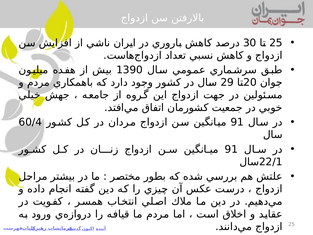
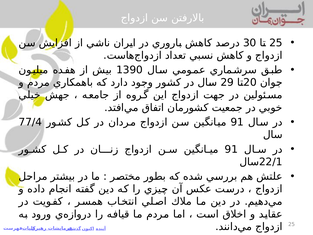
60/4: 60/4 -> 77/4
